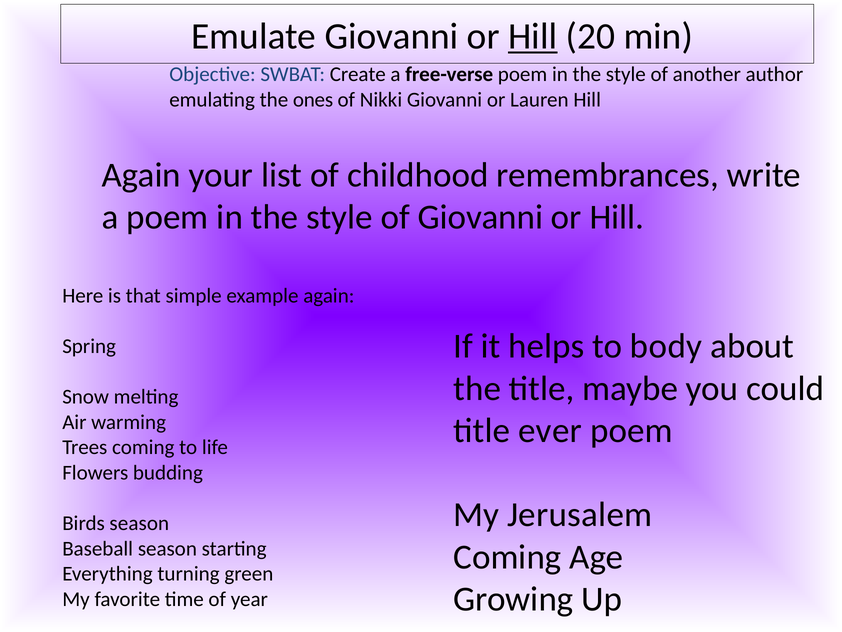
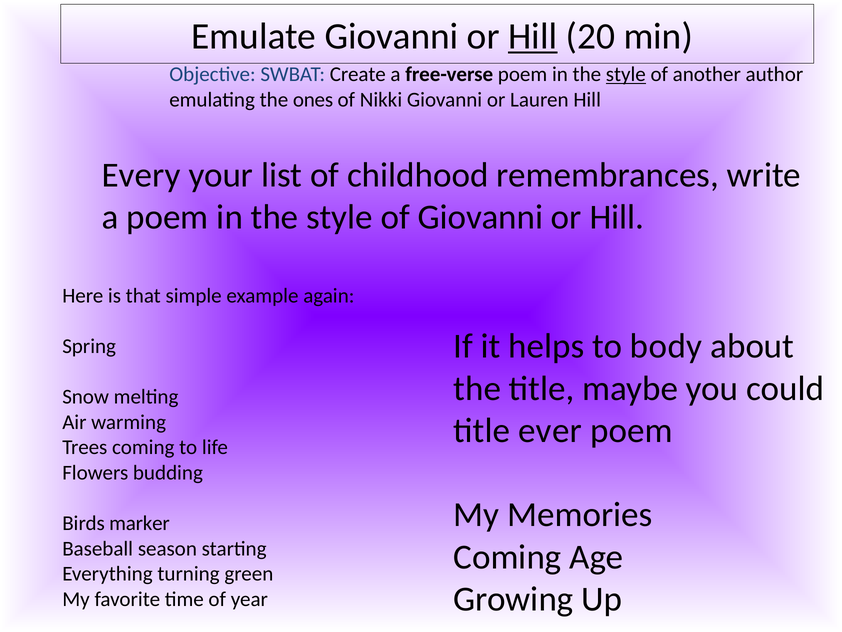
style at (626, 74) underline: none -> present
Again at (141, 175): Again -> Every
Jerusalem: Jerusalem -> Memories
Birds season: season -> marker
